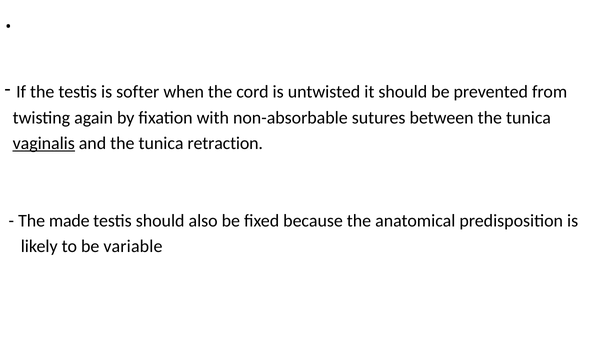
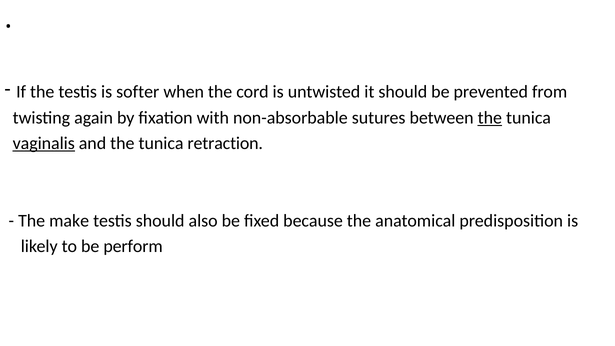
the at (490, 118) underline: none -> present
made: made -> make
variable: variable -> perform
